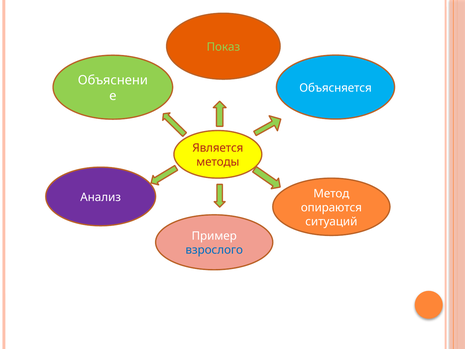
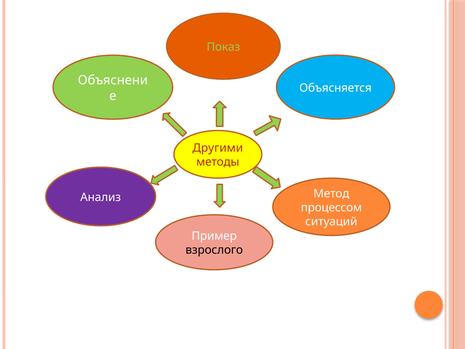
Является: Является -> Другими
опираются: опираются -> процессом
взрослого colour: blue -> black
